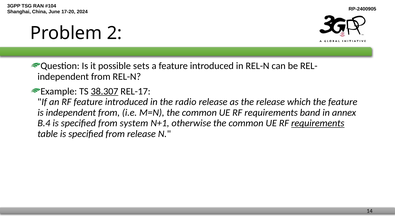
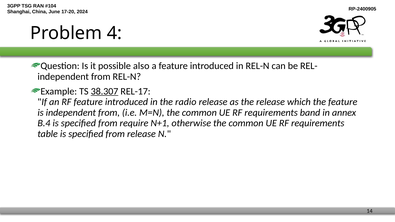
2: 2 -> 4
sets: sets -> also
system: system -> require
requirements at (318, 123) underline: present -> none
